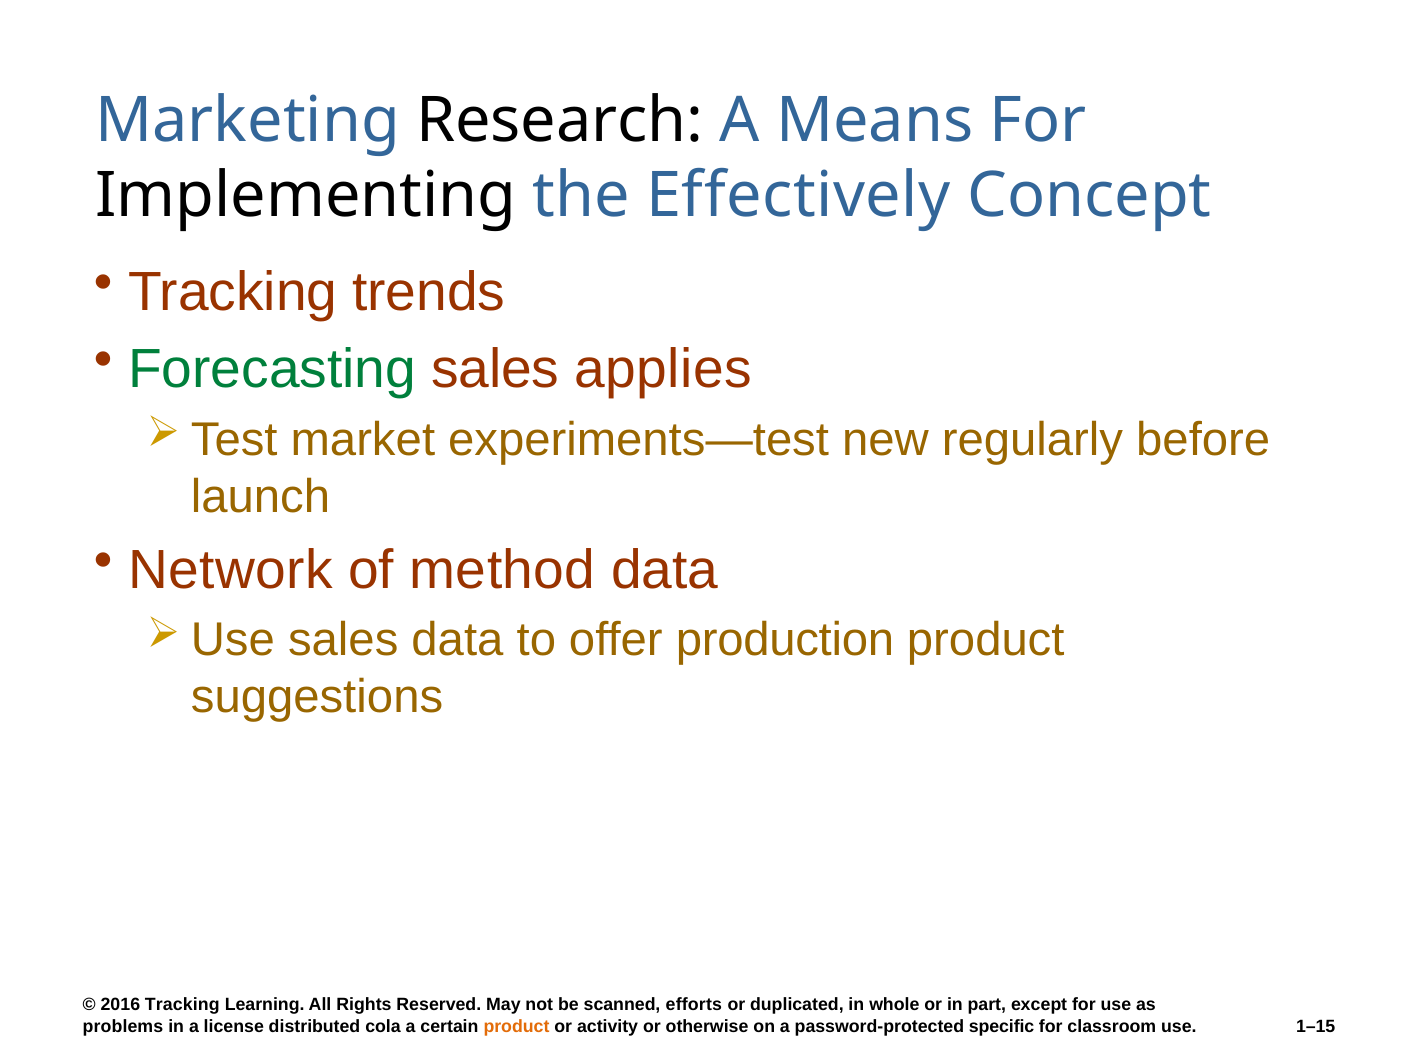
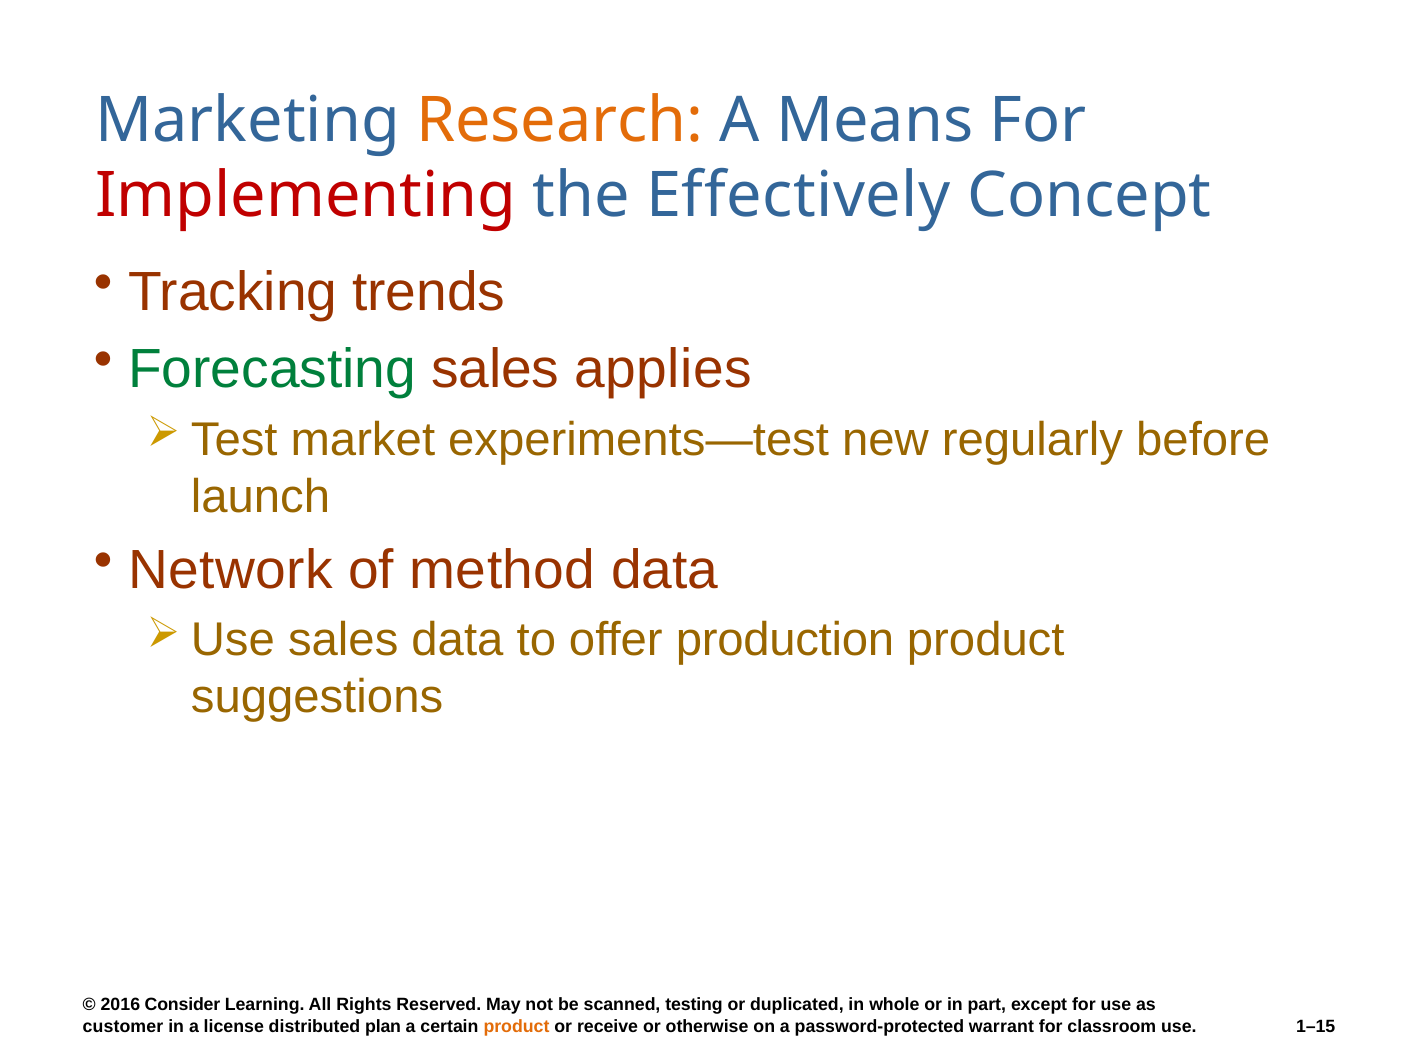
Research colour: black -> orange
Implementing colour: black -> red
2016 Tracking: Tracking -> Consider
efforts: efforts -> testing
problems: problems -> customer
cola: cola -> plan
activity: activity -> receive
specific: specific -> warrant
